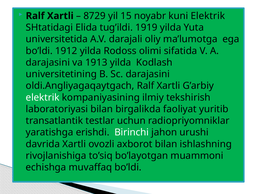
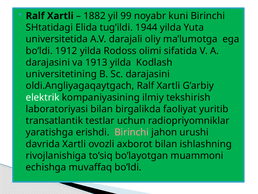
8729: 8729 -> 1882
15: 15 -> 99
kuni Elektrik: Elektrik -> Birinchi
1919: 1919 -> 1944
Birinchi at (132, 132) colour: white -> pink
